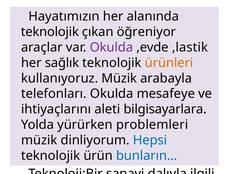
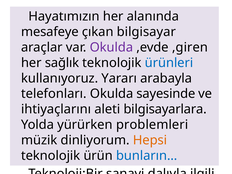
teknolojik at (50, 32): teknolojik -> mesafeye
öğreniyor: öğreniyor -> bilgisayar
,lastik: ,lastik -> ,giren
ürünleri colour: orange -> blue
kullanıyoruz Müzik: Müzik -> Yararı
mesafeye: mesafeye -> sayesinde
Hepsi colour: blue -> orange
